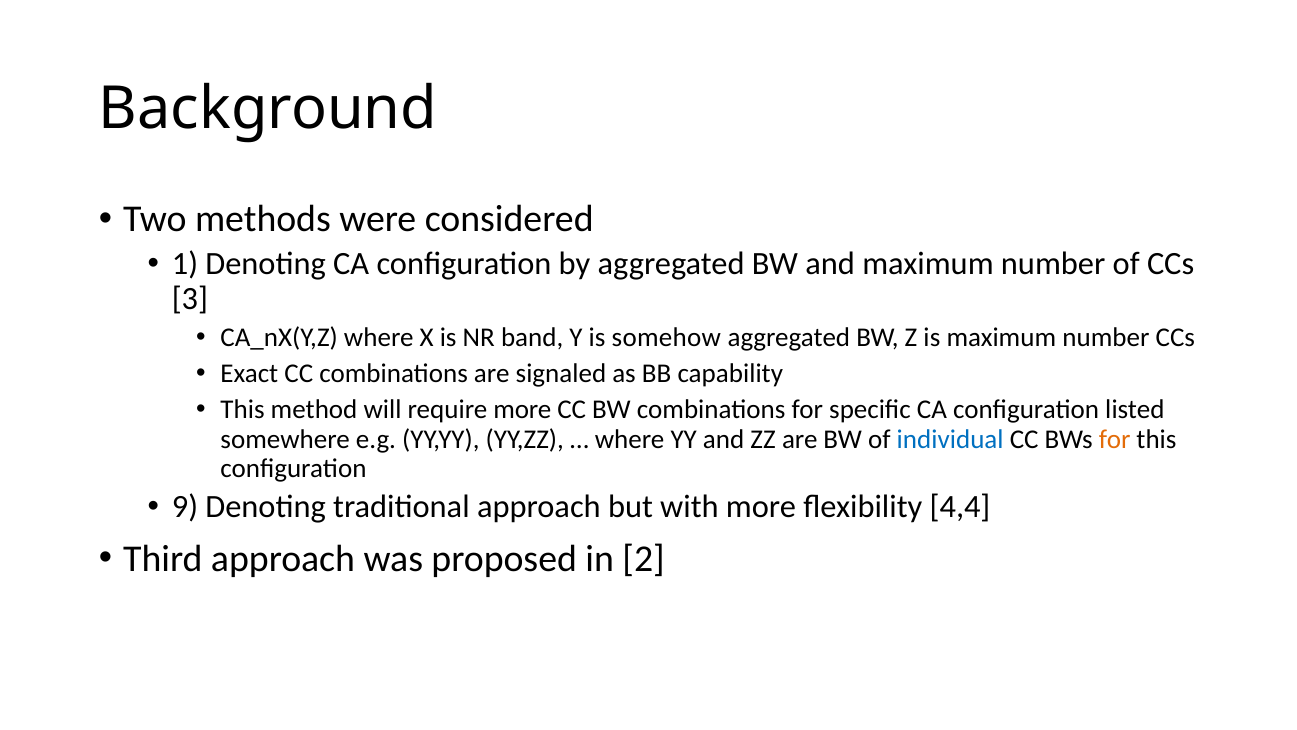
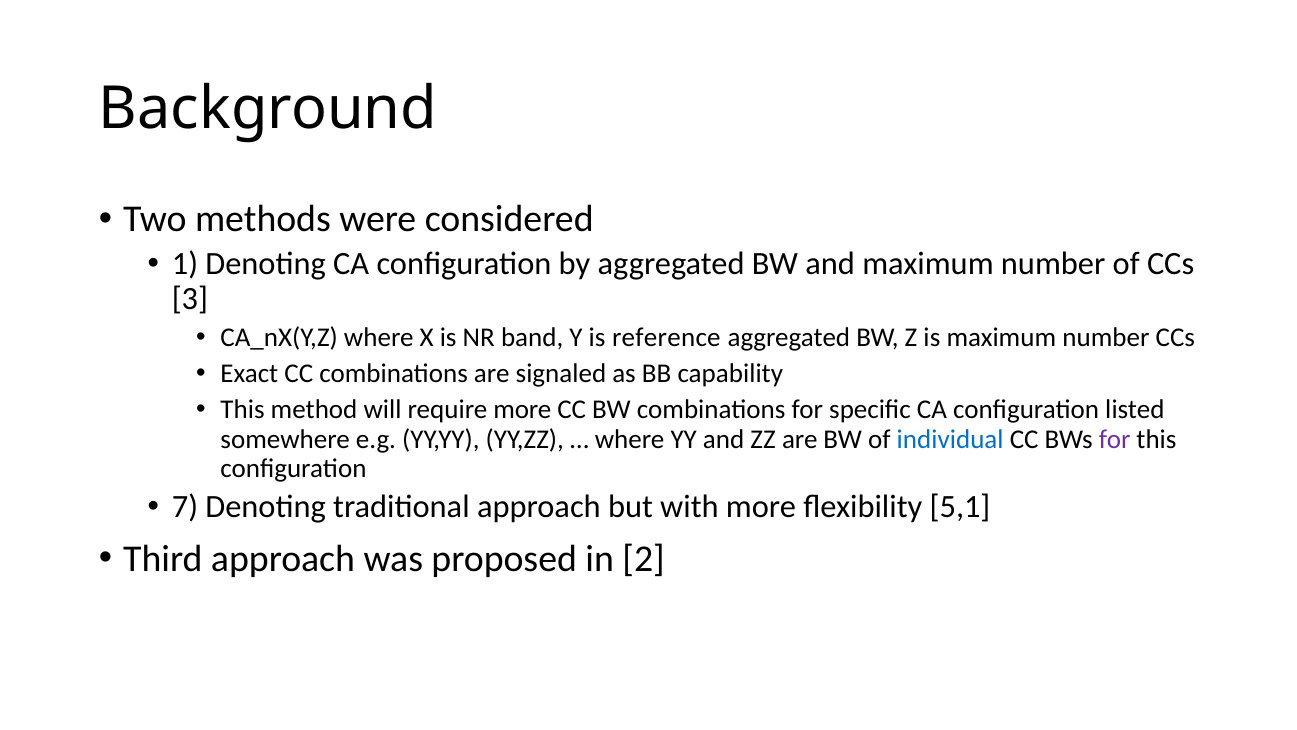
somehow: somehow -> reference
for at (1115, 439) colour: orange -> purple
9: 9 -> 7
4,4: 4,4 -> 5,1
